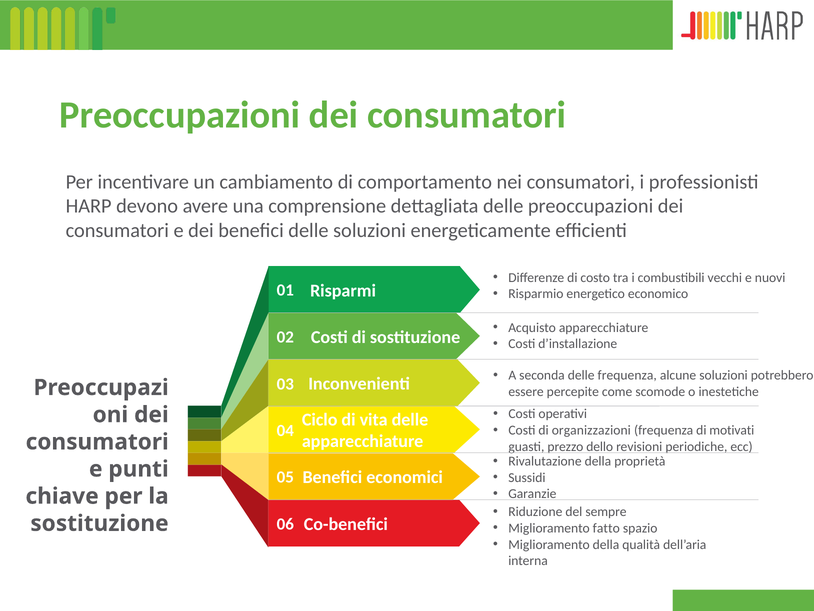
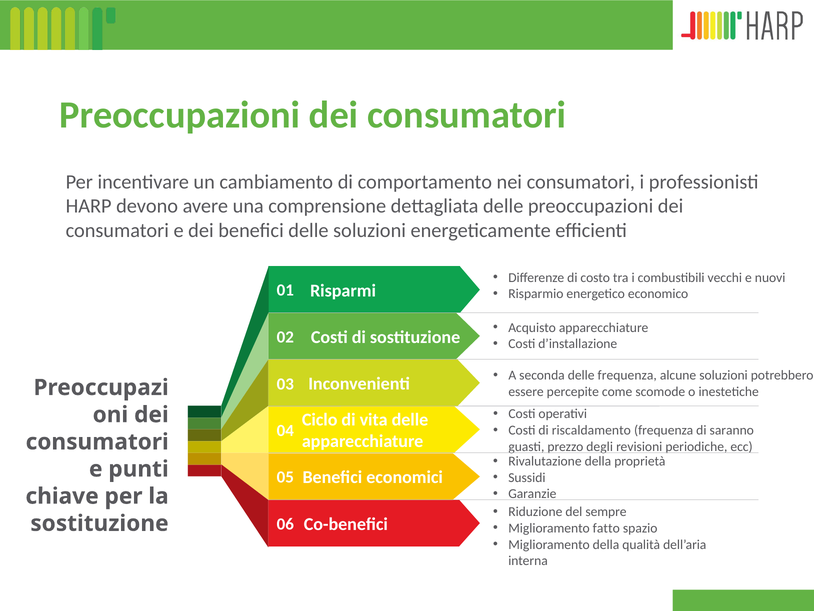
organizzazioni: organizzazioni -> riscaldamento
motivati: motivati -> saranno
dello: dello -> degli
